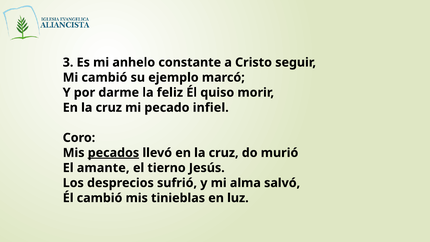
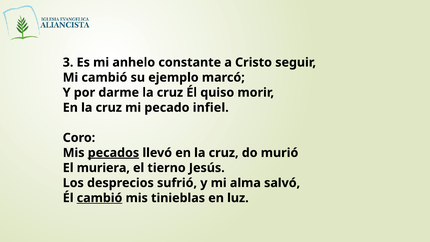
darme la feliz: feliz -> cruz
amante: amante -> muriera
cambió at (100, 198) underline: none -> present
